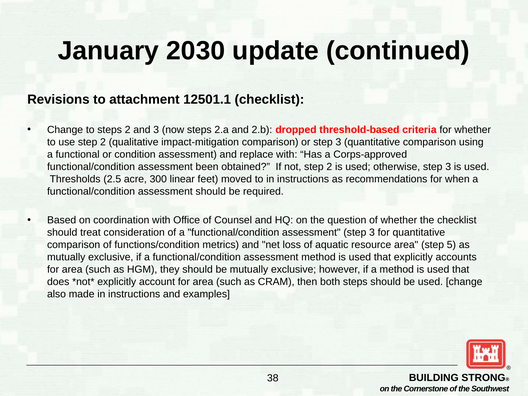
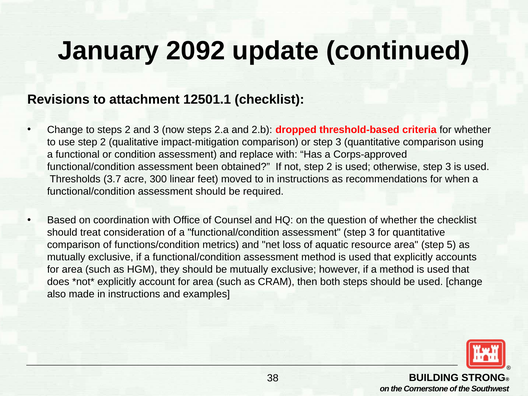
2030: 2030 -> 2092
2.5: 2.5 -> 3.7
